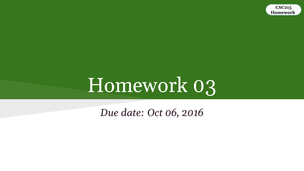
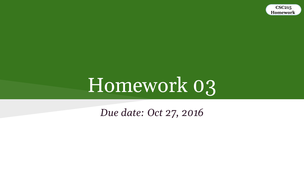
06: 06 -> 27
